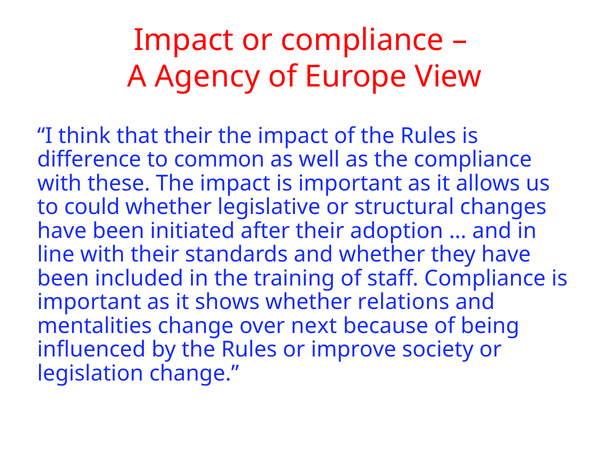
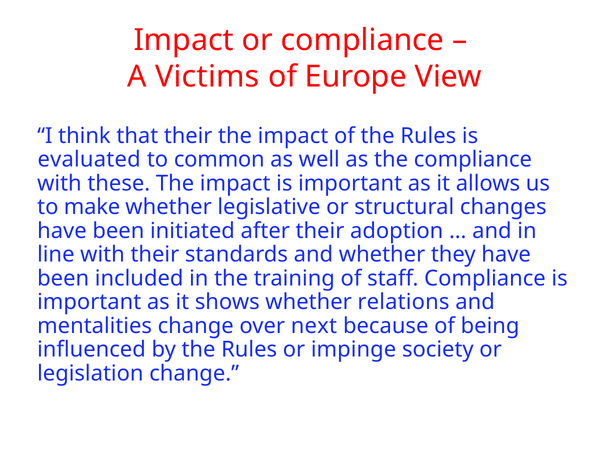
Agency: Agency -> Victims
difference: difference -> evaluated
could: could -> make
improve: improve -> impinge
